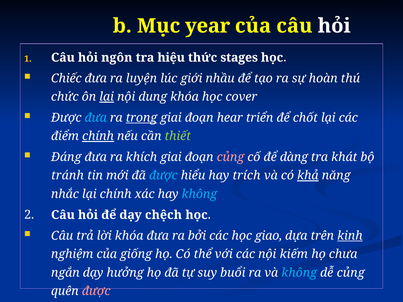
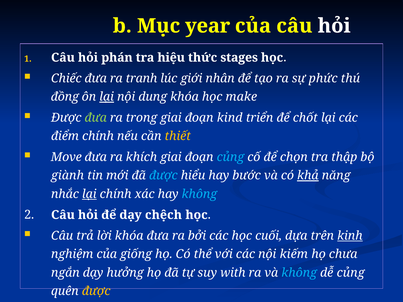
ngôn: ngôn -> phán
luyện: luyện -> tranh
nhầu: nhầu -> nhân
hoàn: hoàn -> phức
chức: chức -> đồng
cover: cover -> make
đưa at (96, 118) colour: light blue -> light green
trong underline: present -> none
hear: hear -> kind
chính at (98, 136) underline: present -> none
thiết colour: light green -> yellow
Đáng: Đáng -> Move
củng at (230, 157) colour: pink -> light blue
dàng: dàng -> chọn
khát: khát -> thập
tránh: tránh -> giành
trích: trích -> bước
lại at (89, 194) underline: none -> present
giao: giao -> cuối
buổi: buổi -> with
được at (96, 291) colour: pink -> yellow
